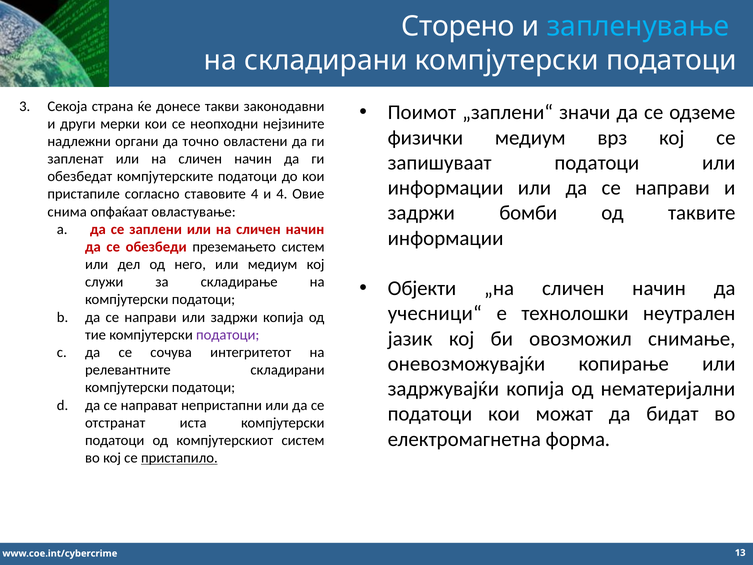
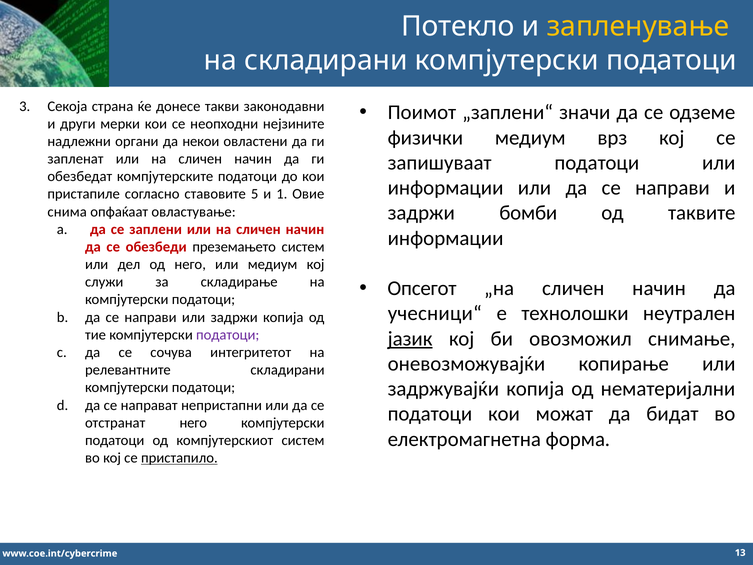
Сторено: Сторено -> Потекло
запленување colour: light blue -> yellow
точно: точно -> некои
ставовите 4: 4 -> 5
и 4: 4 -> 1
Објекти: Објекти -> Опсегот
јазик underline: none -> present
отстранат иста: иста -> него
